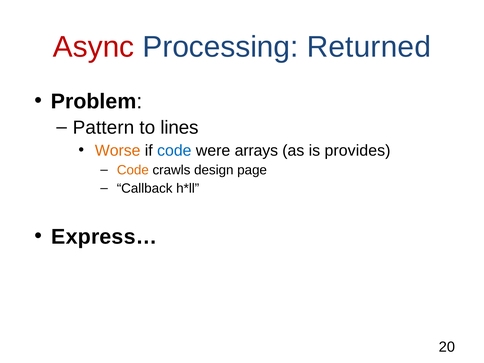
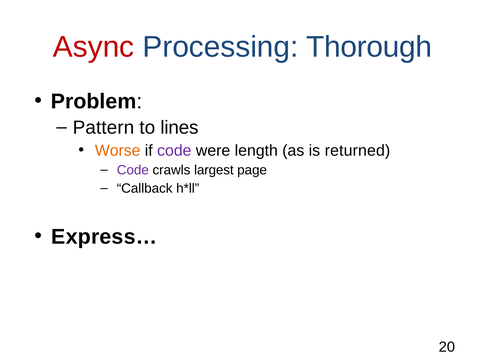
Returned: Returned -> Thorough
code at (174, 150) colour: blue -> purple
arrays: arrays -> length
provides: provides -> returned
Code at (133, 170) colour: orange -> purple
design: design -> largest
